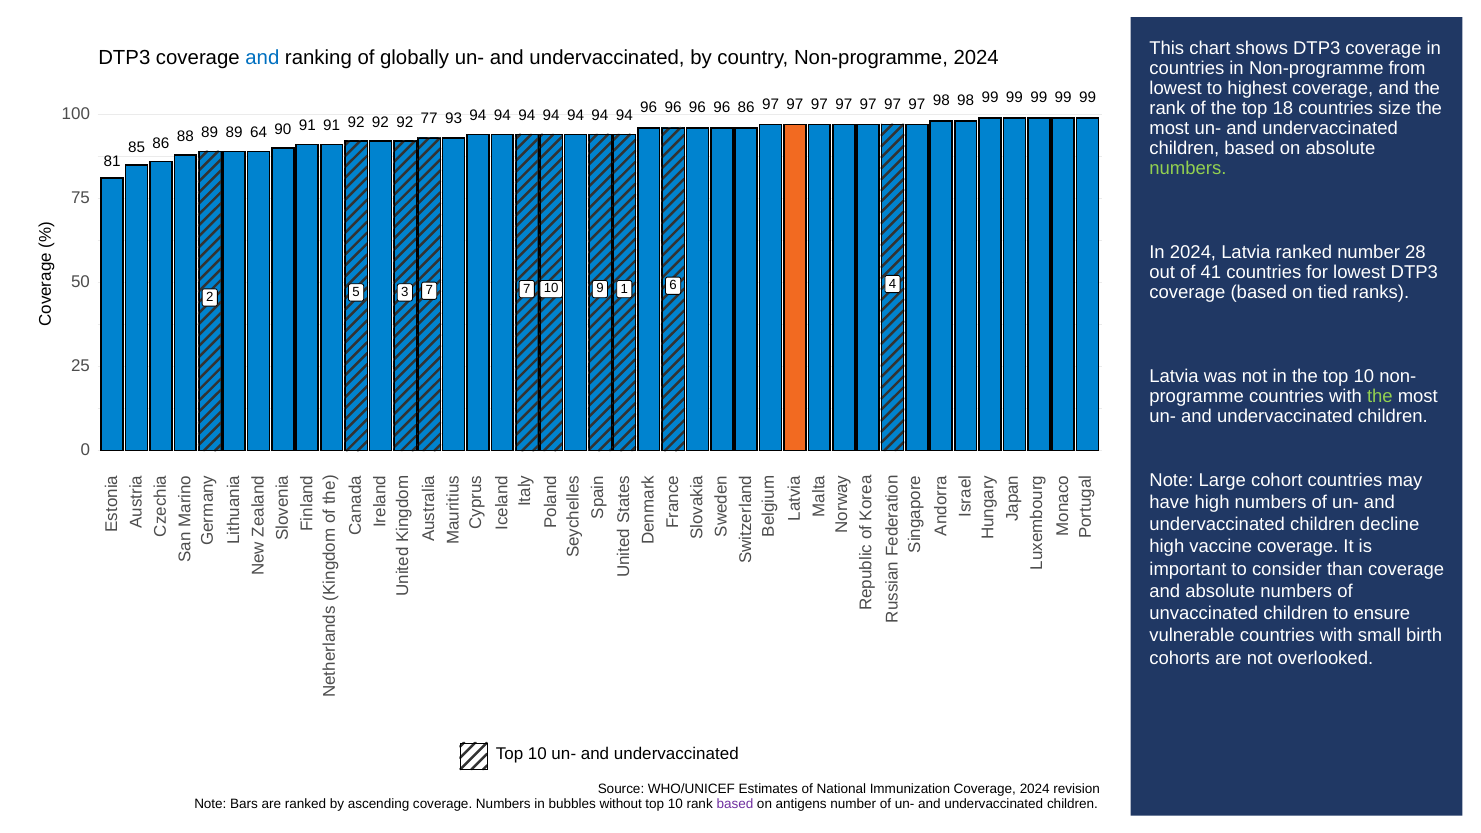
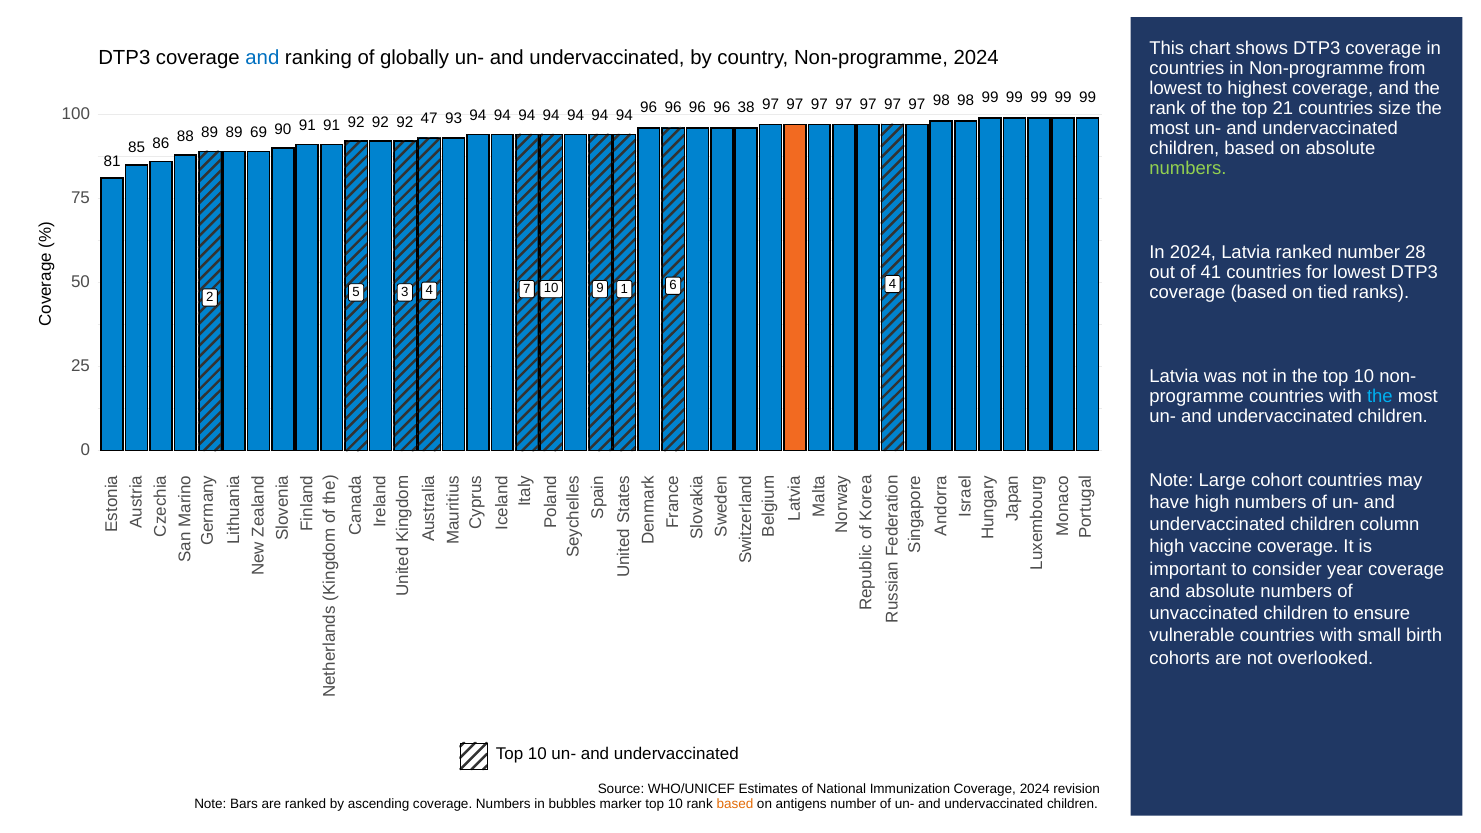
18: 18 -> 21
96 86: 86 -> 38
77: 77 -> 47
64: 64 -> 69
5 7: 7 -> 4
the at (1380, 396) colour: light green -> light blue
decline: decline -> column
than: than -> year
without: without -> marker
based at (735, 804) colour: purple -> orange
